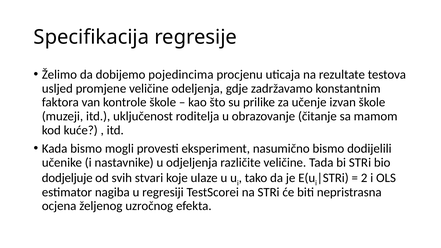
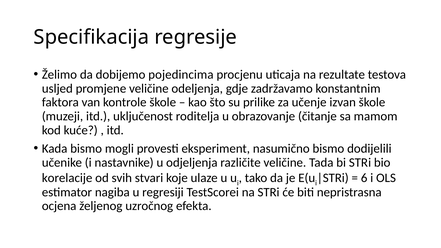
dodjeljuje: dodjeljuje -> korelacije
2: 2 -> 6
